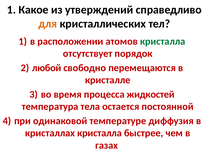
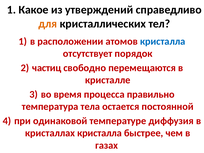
кристалла at (163, 41) colour: green -> blue
любой: любой -> частиц
жидкостей: жидкостей -> правильно
